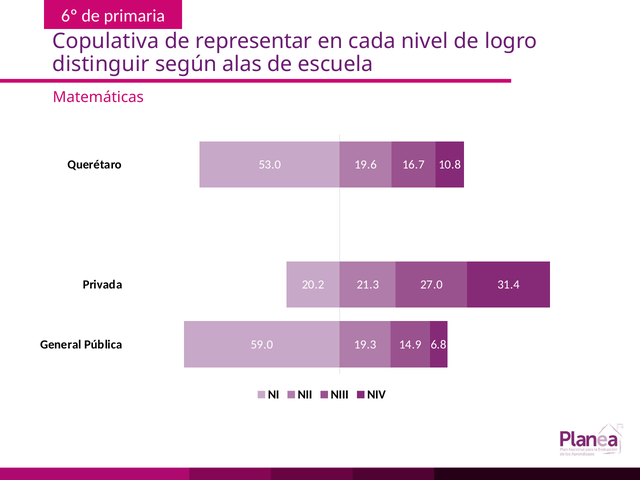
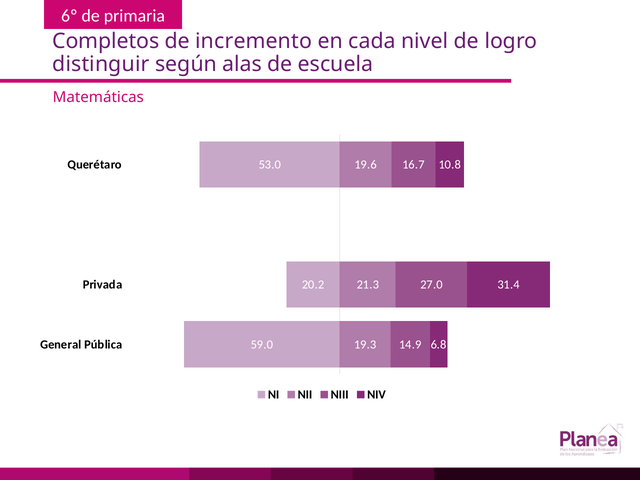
Copulativa: Copulativa -> Completos
representar: representar -> incremento
